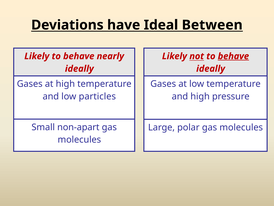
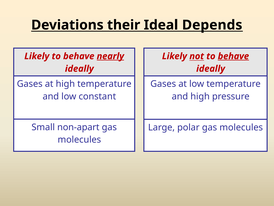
have: have -> their
Between: Between -> Depends
nearly underline: none -> present
particles: particles -> constant
